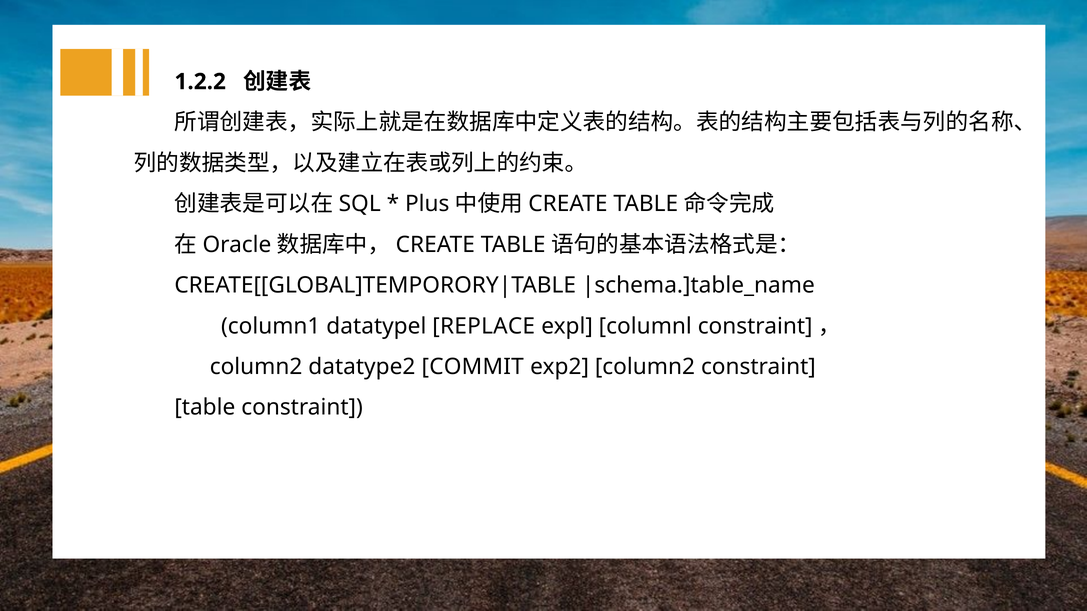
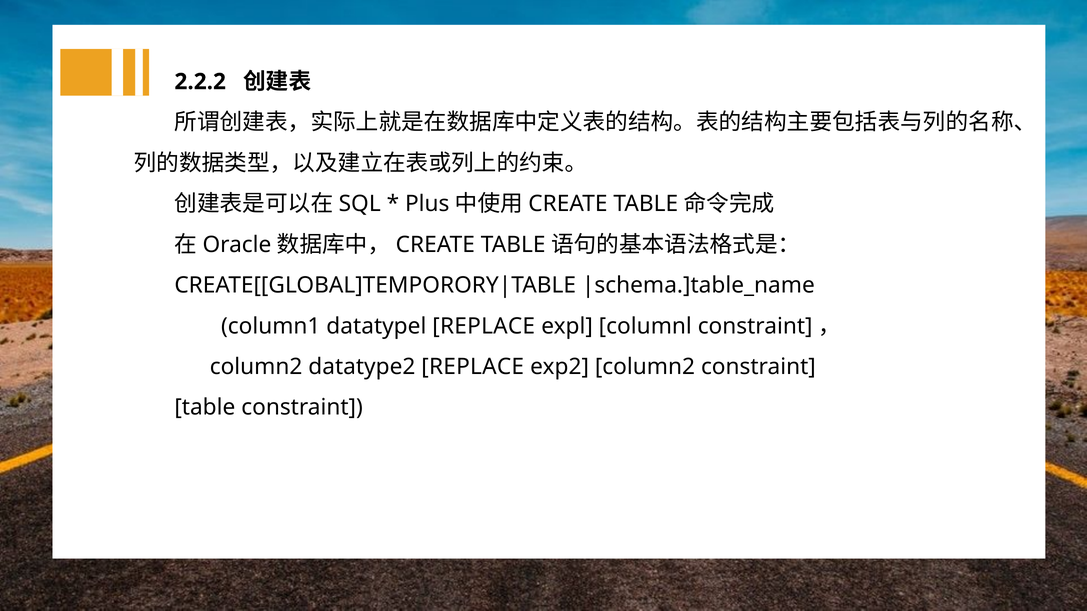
1.2.2: 1.2.2 -> 2.2.2
datatype2 COMMIT: COMMIT -> REPLACE
